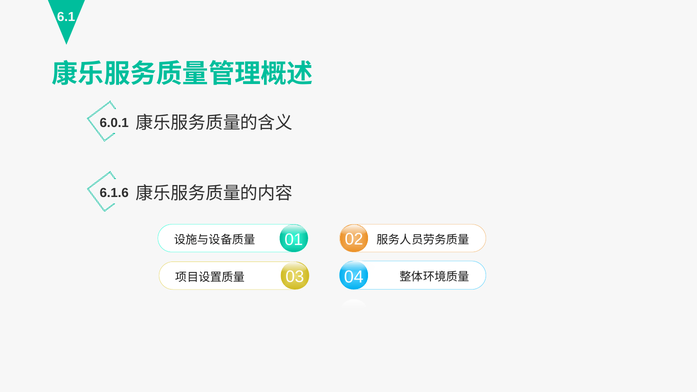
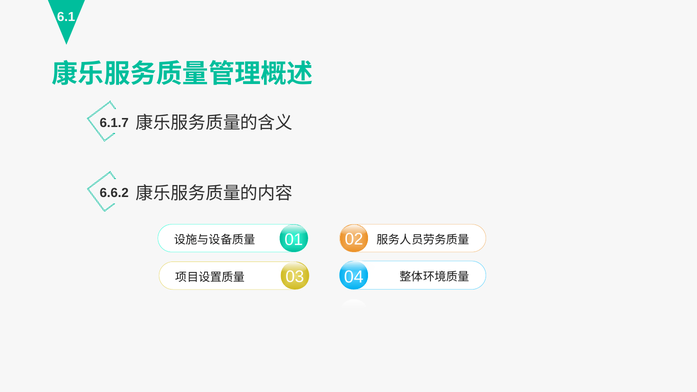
6.0.1: 6.0.1 -> 6.1.7
6.1.6: 6.1.6 -> 6.6.2
